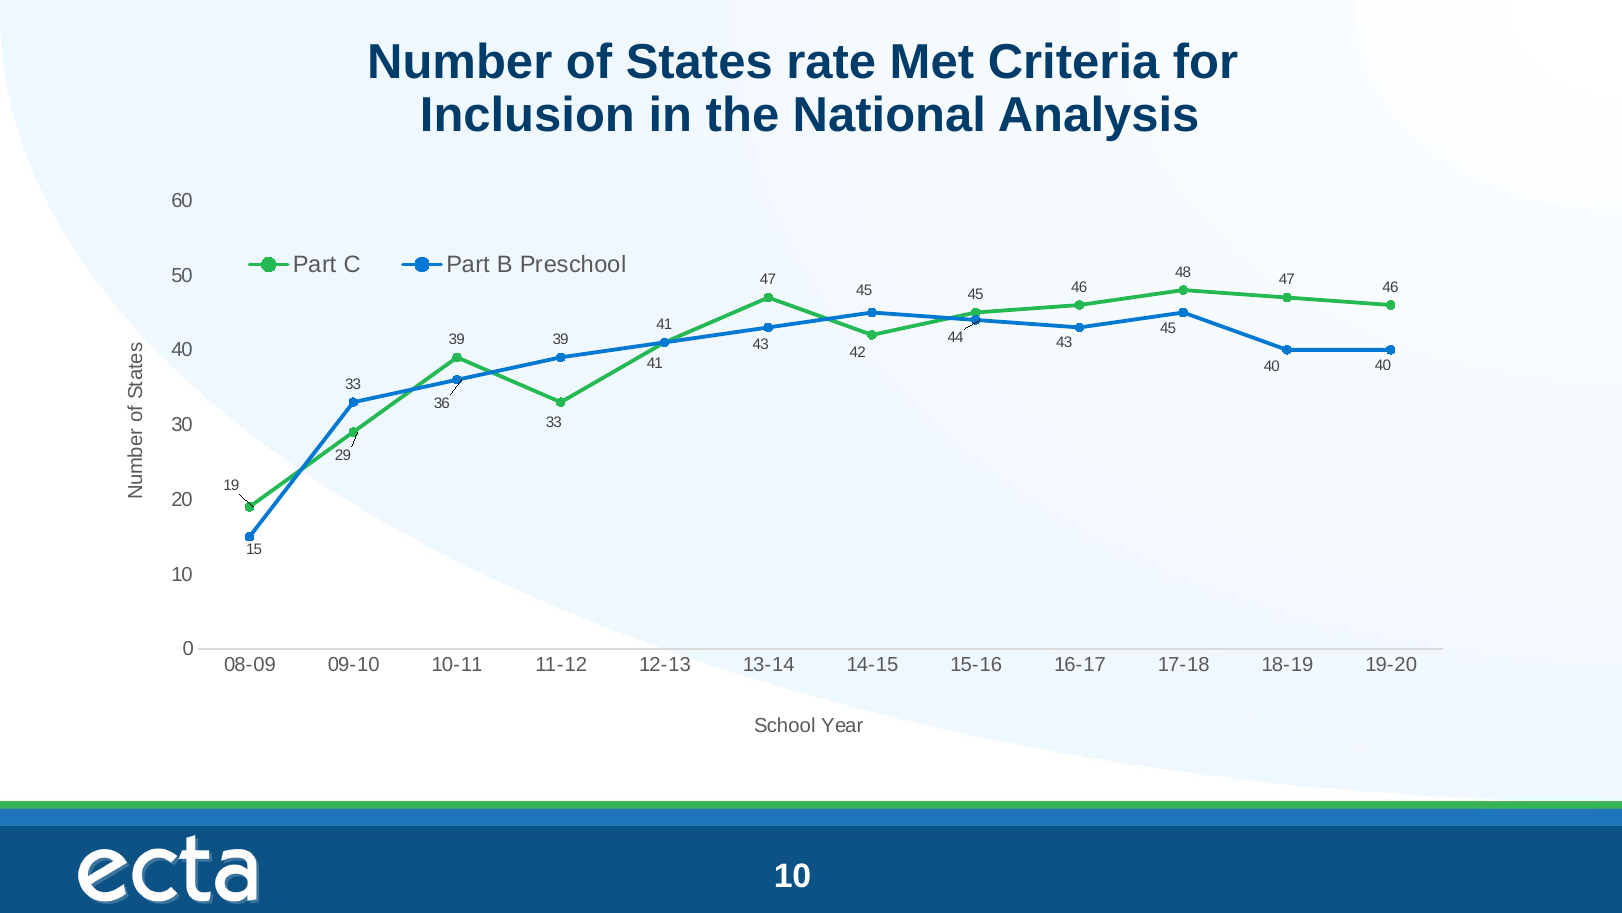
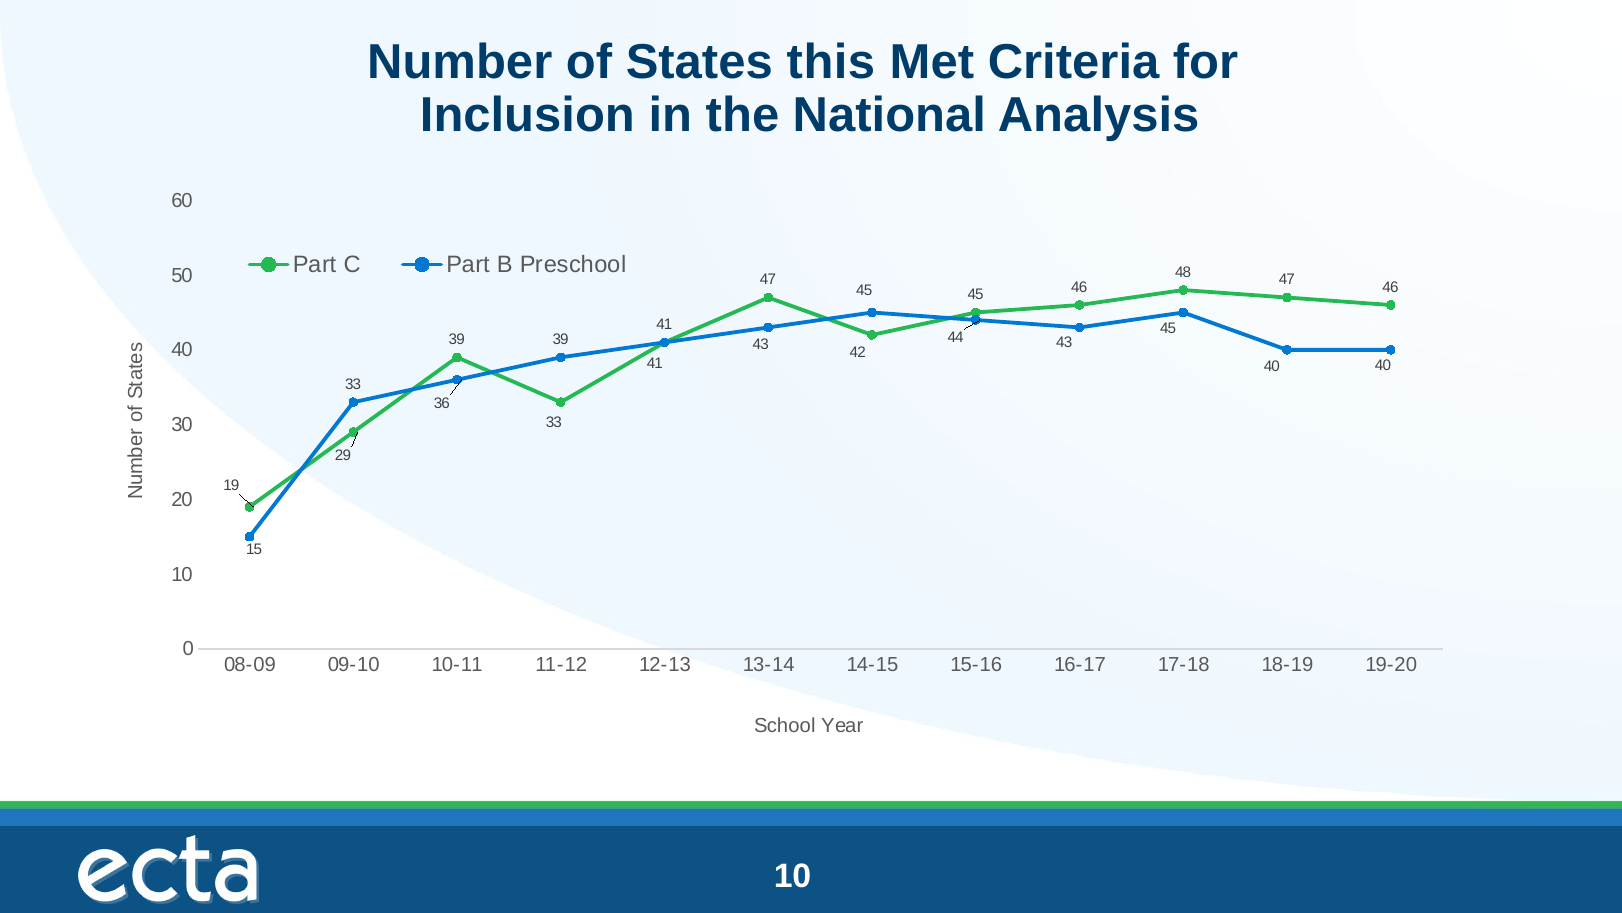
rate: rate -> this
